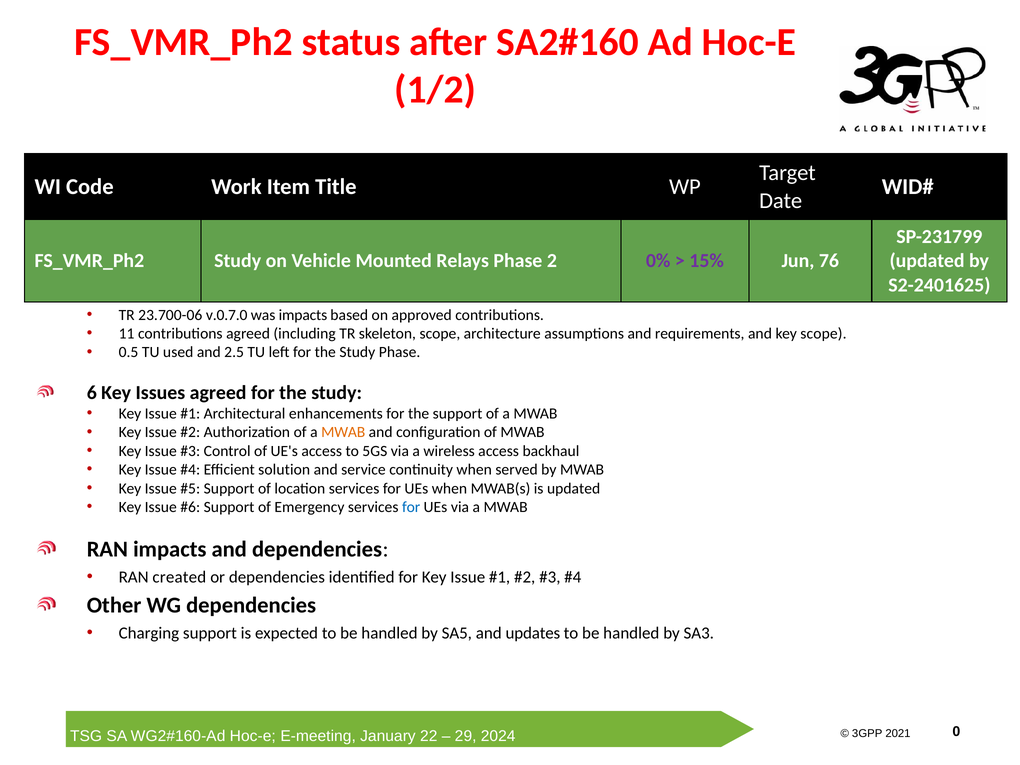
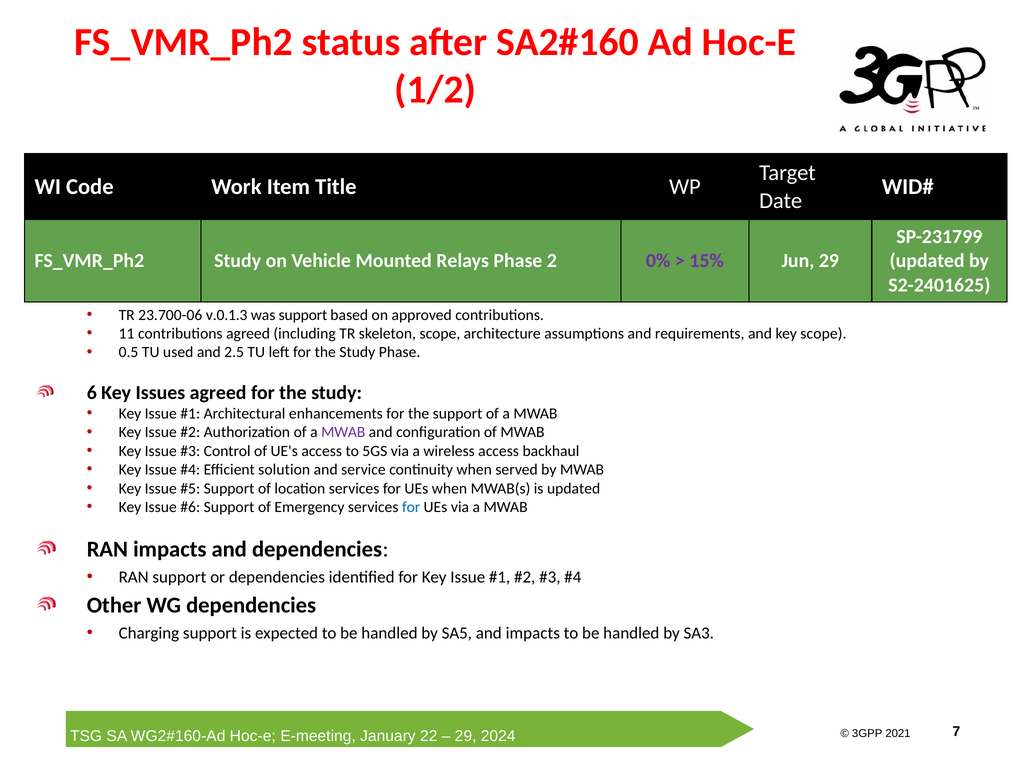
Jun 76: 76 -> 29
v.0.7.0: v.0.7.0 -> v.0.1.3
was impacts: impacts -> support
MWAB at (343, 432) colour: orange -> purple
RAN created: created -> support
and updates: updates -> impacts
0: 0 -> 7
